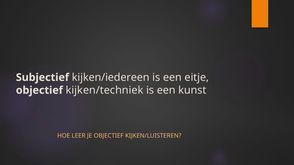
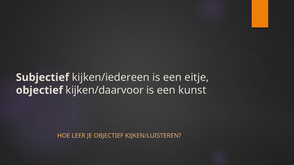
kijken/techniek: kijken/techniek -> kijken/daarvoor
